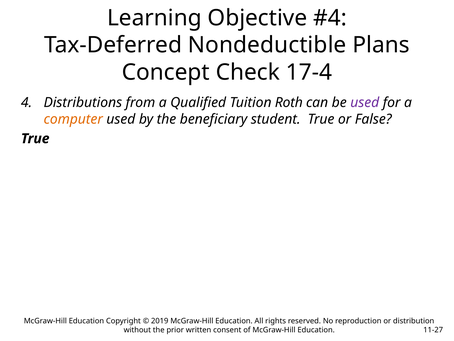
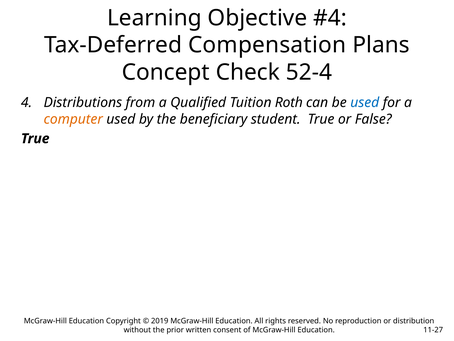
Nondeductible: Nondeductible -> Compensation
17-4: 17-4 -> 52-4
used at (365, 102) colour: purple -> blue
